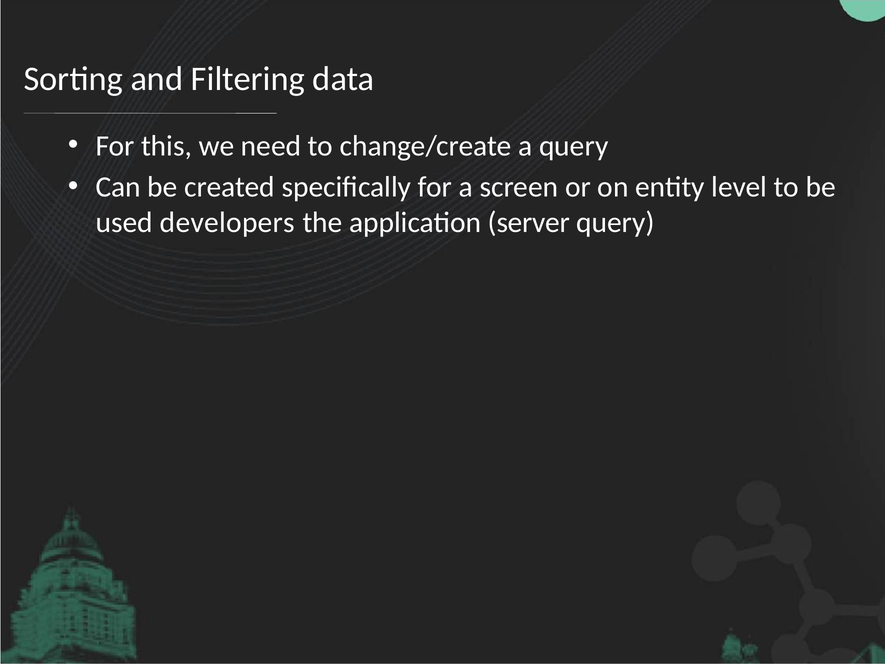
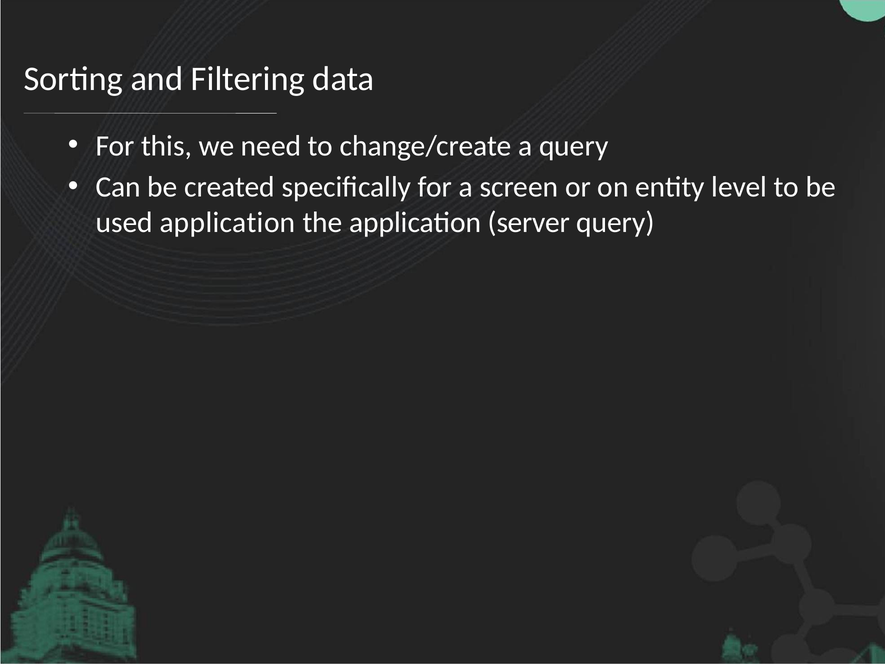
used developers: developers -> application
